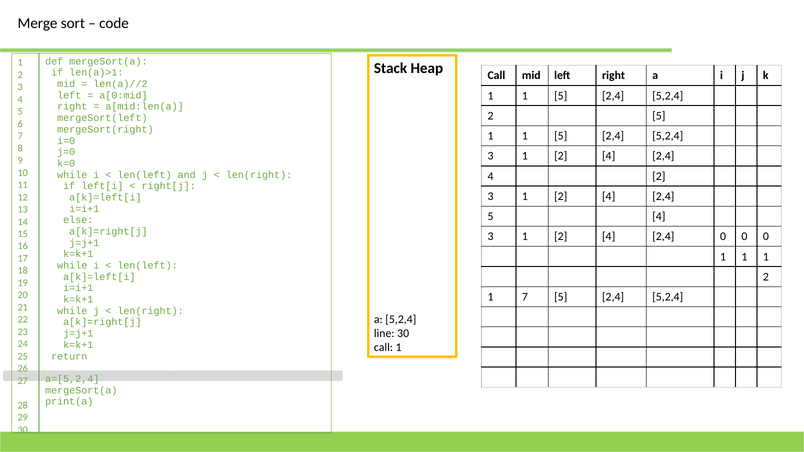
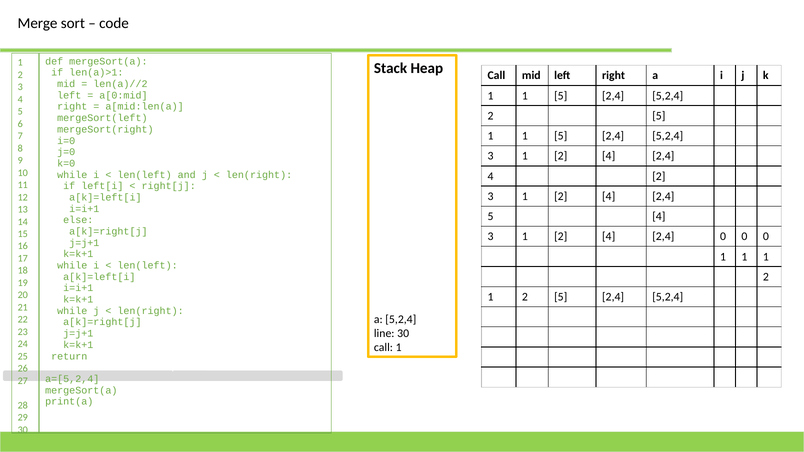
7 at (525, 297): 7 -> 2
